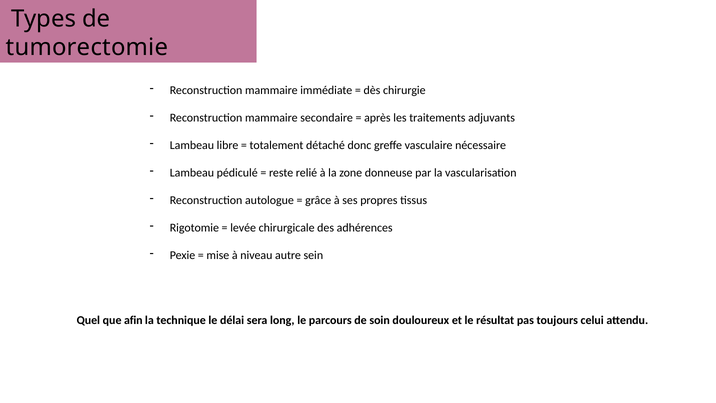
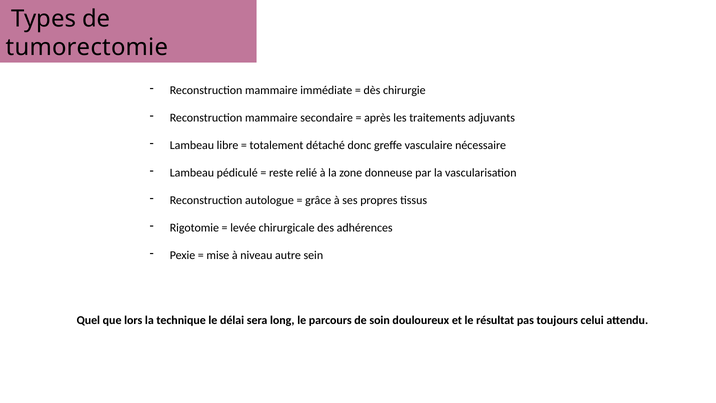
afin: afin -> lors
